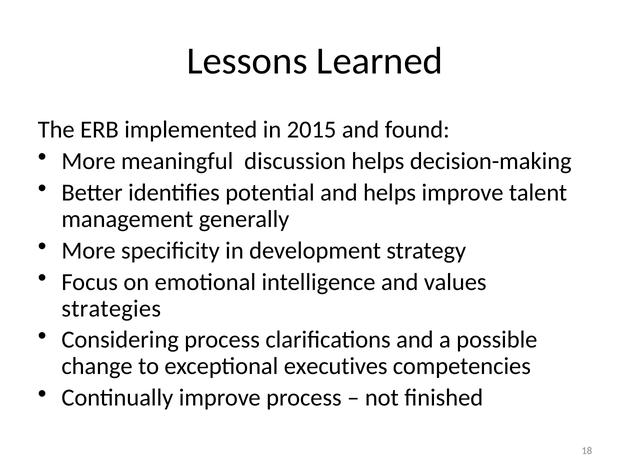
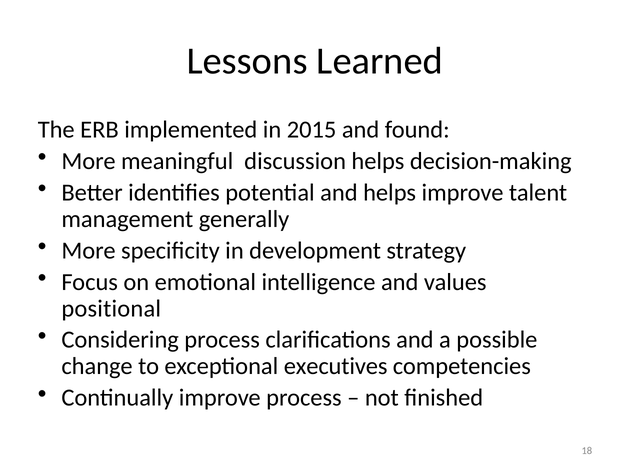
strategies: strategies -> positional
